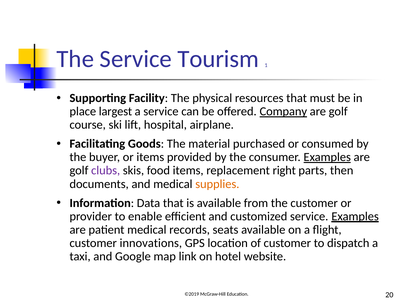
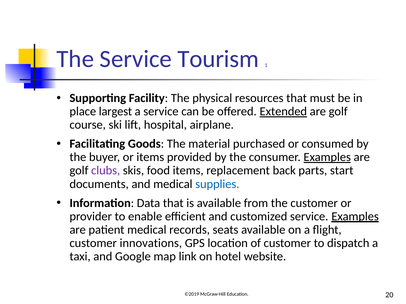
Company: Company -> Extended
right: right -> back
then: then -> start
supplies colour: orange -> blue
